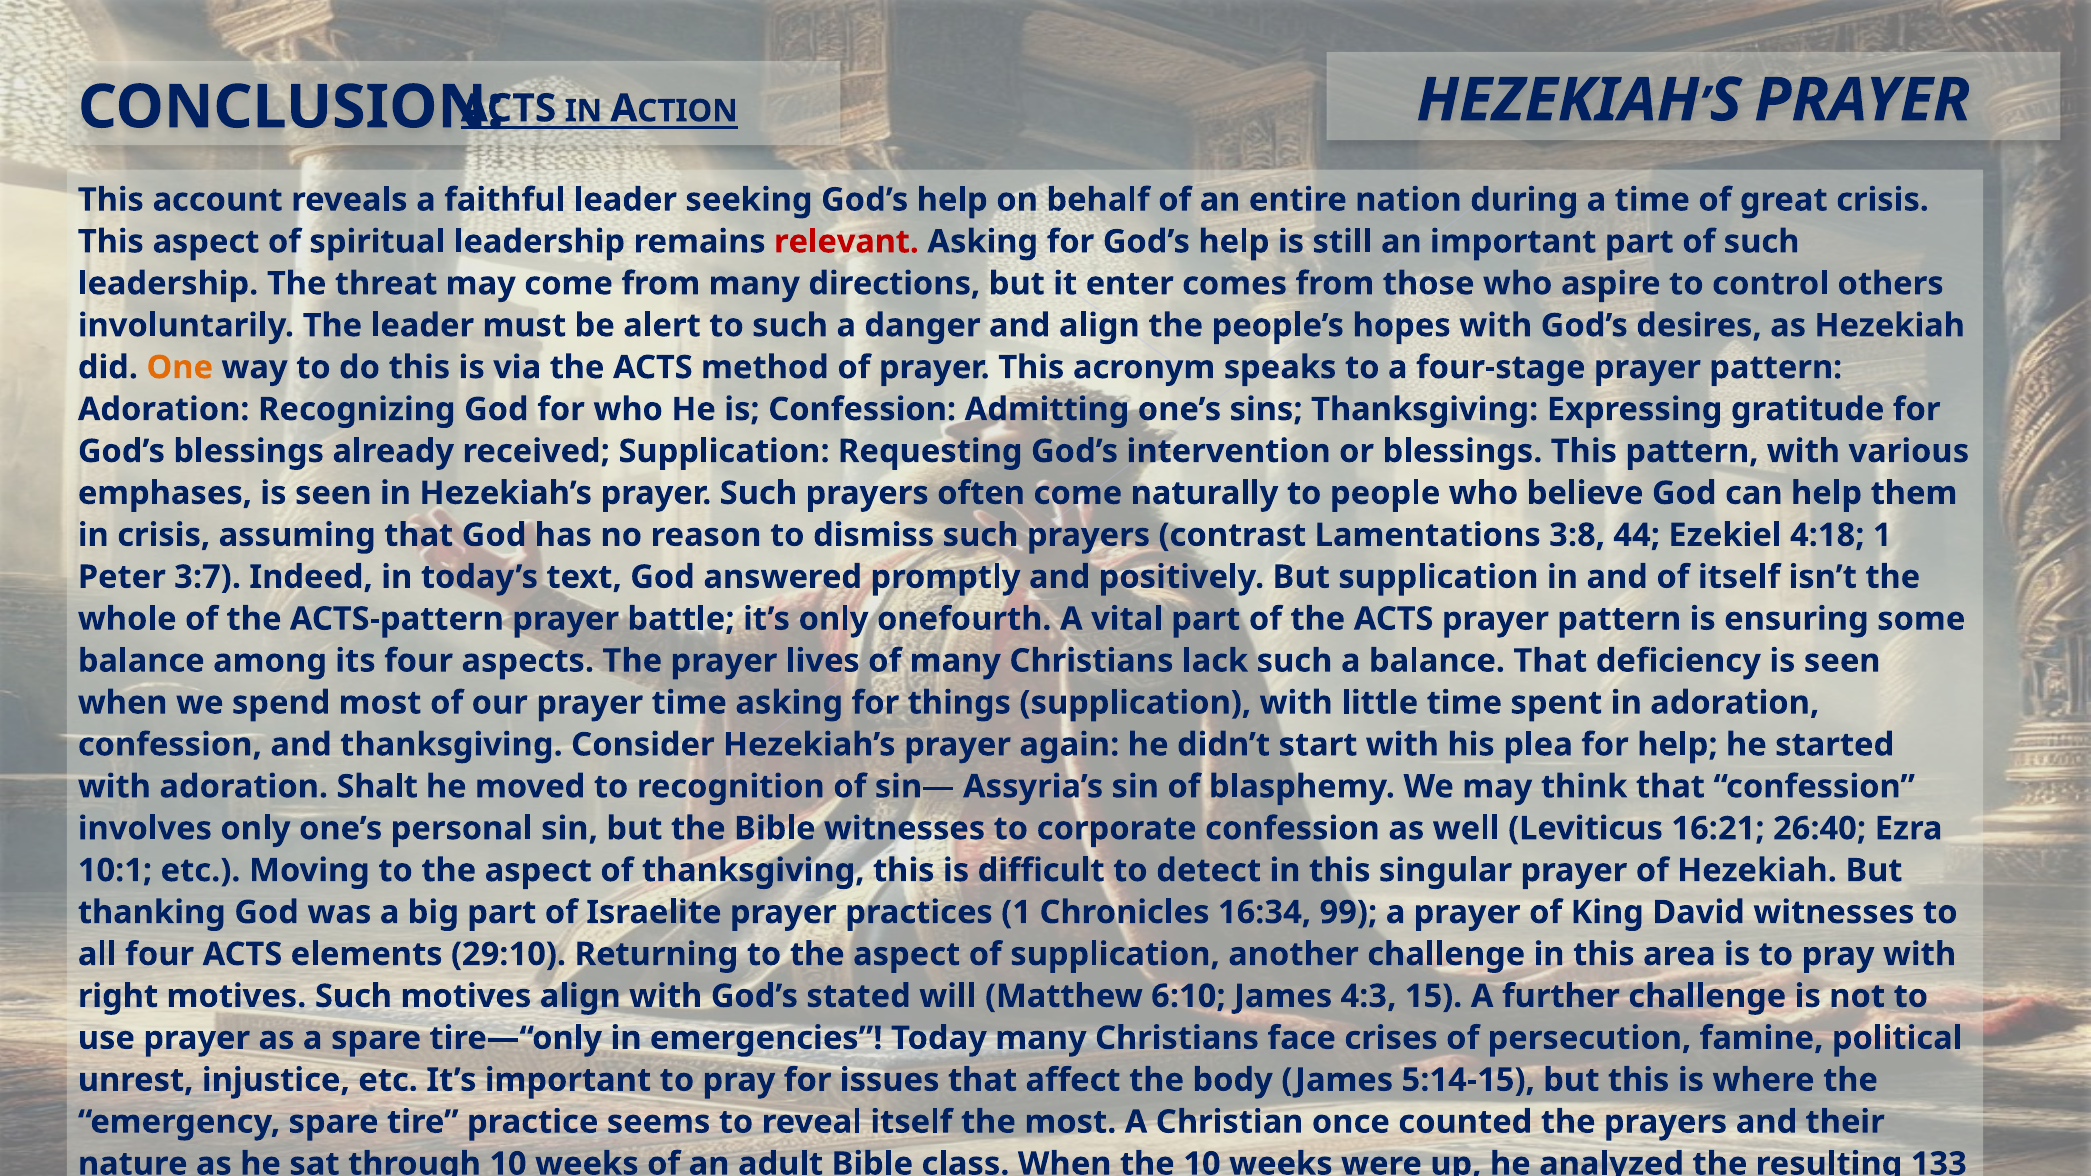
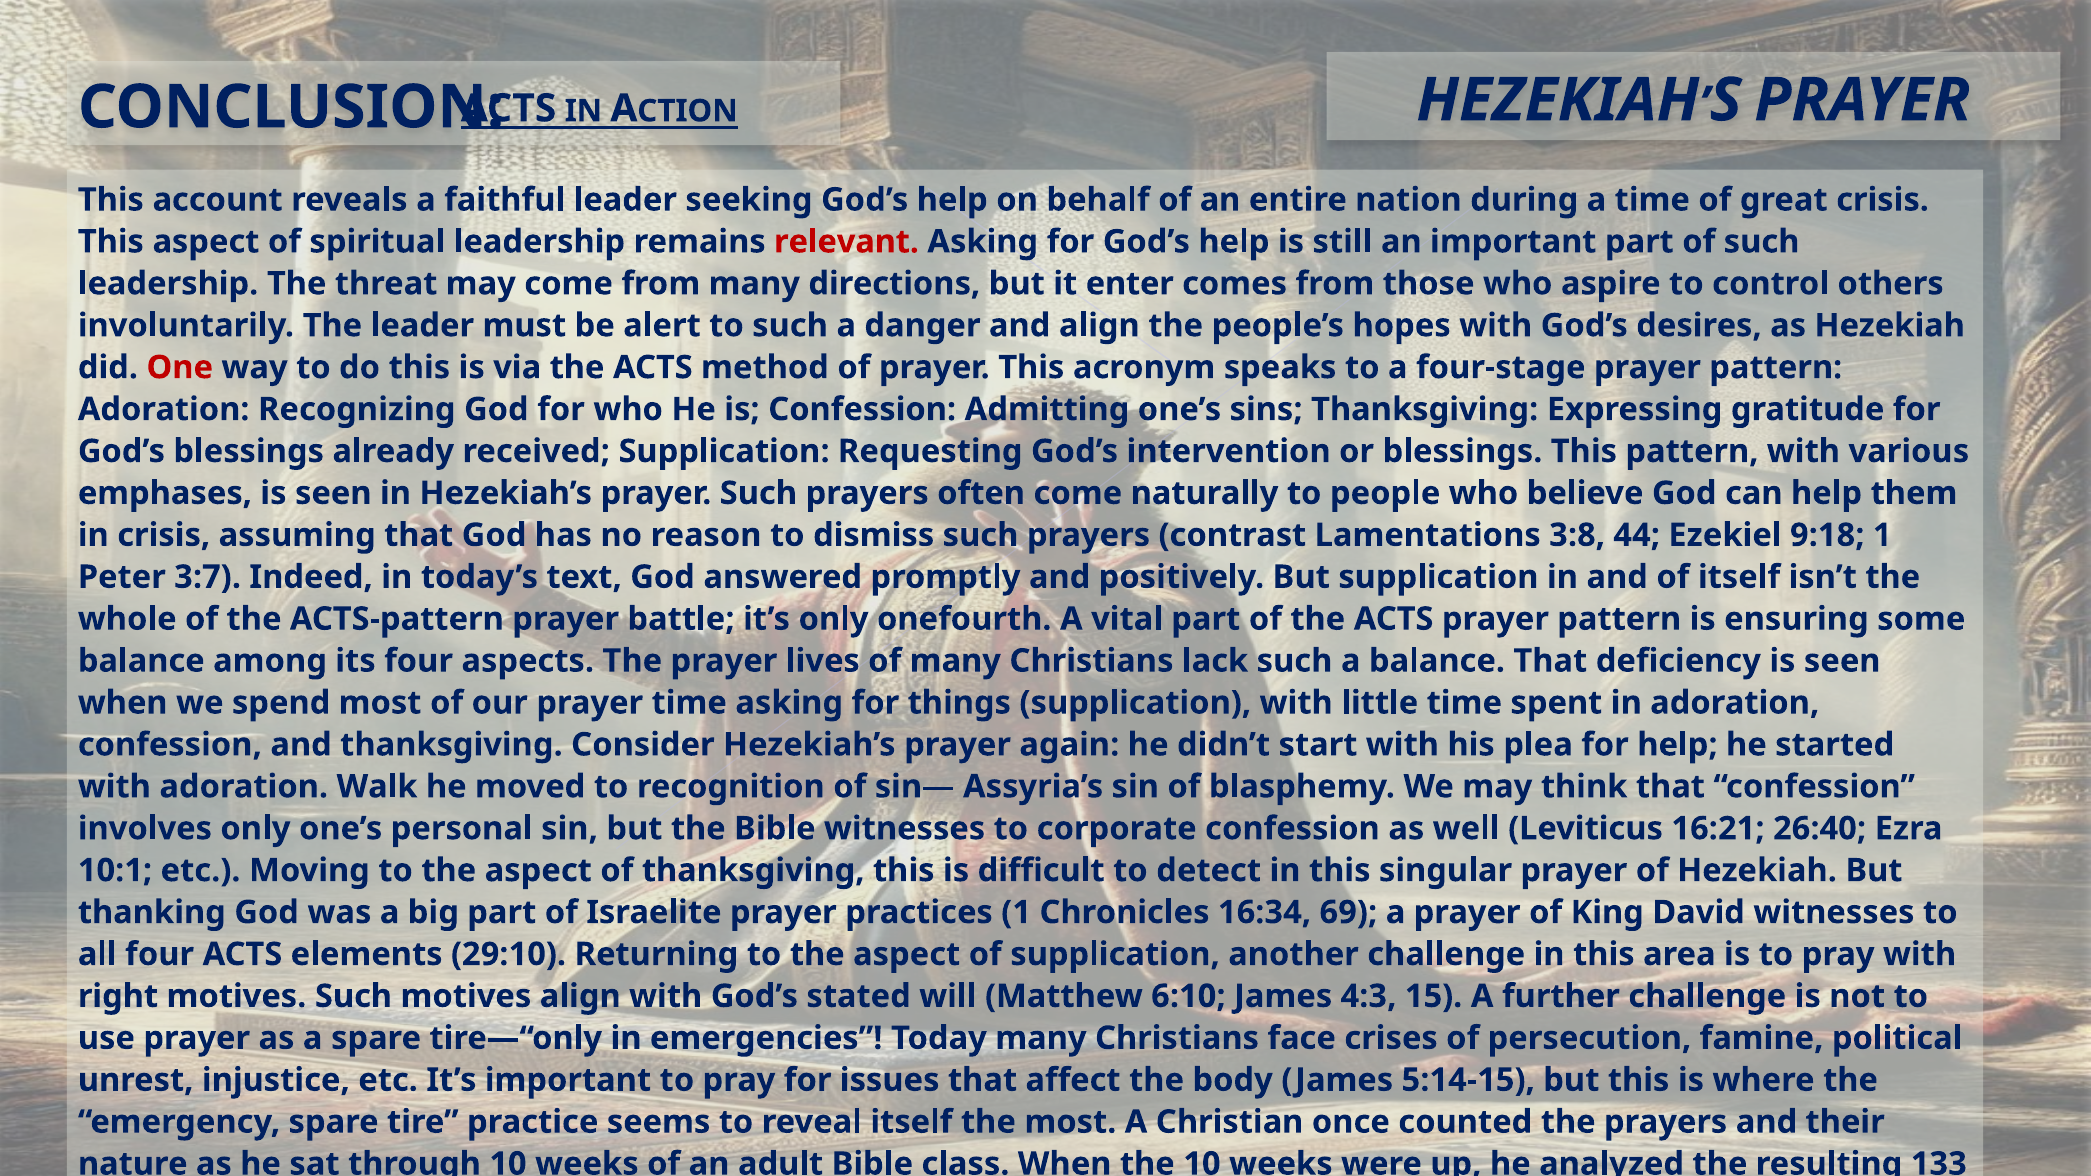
One at (180, 368) colour: orange -> red
4:18: 4:18 -> 9:18
Shalt: Shalt -> Walk
99: 99 -> 69
